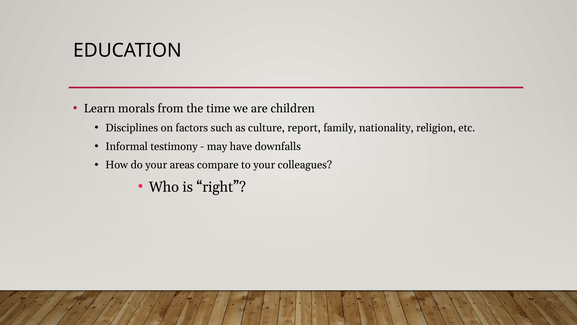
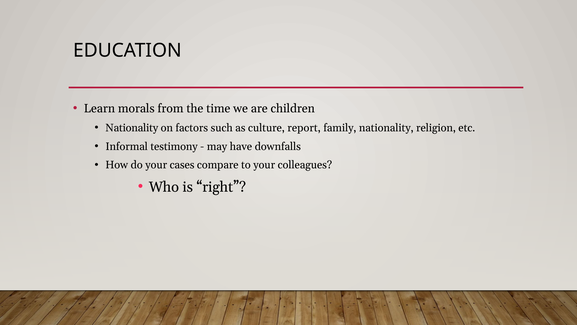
Disciplines at (132, 128): Disciplines -> Nationality
areas: areas -> cases
